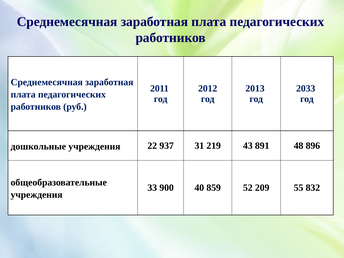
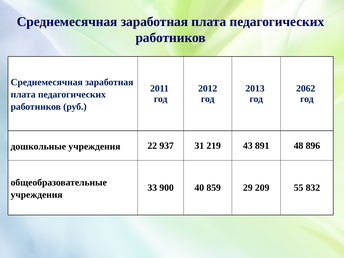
2033: 2033 -> 2062
52: 52 -> 29
